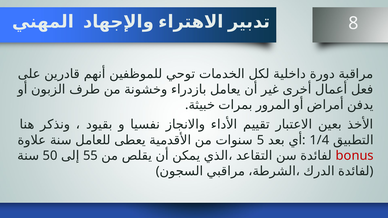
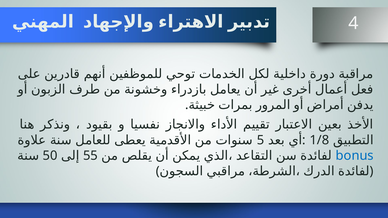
8: 8 -> 4
1/4: 1/4 -> 1/8
bonus colour: red -> blue
